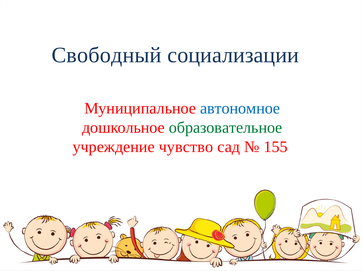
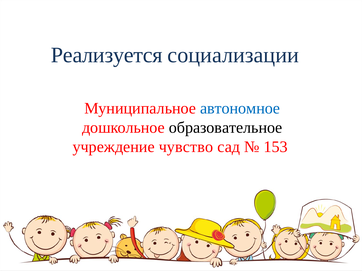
Свободный: Свободный -> Реализуется
образовательное colour: green -> black
155: 155 -> 153
